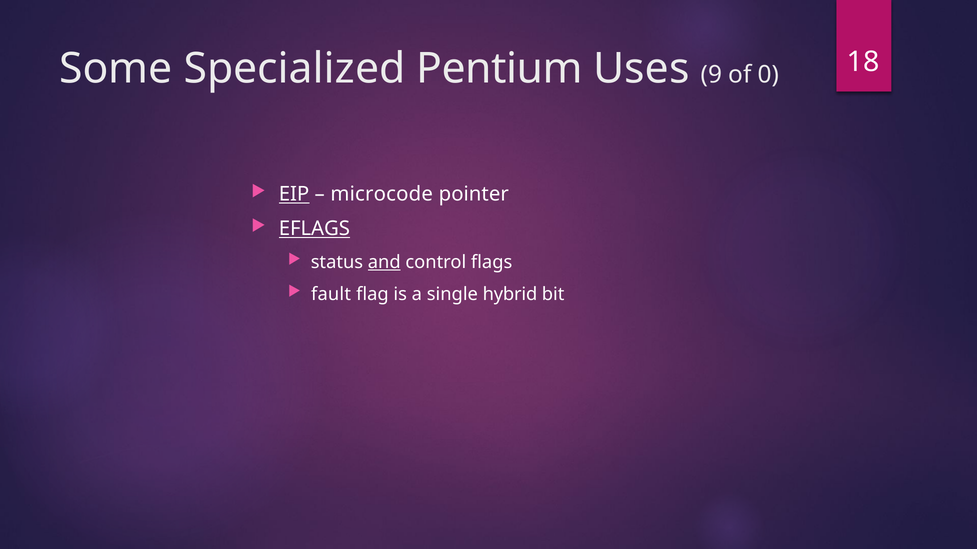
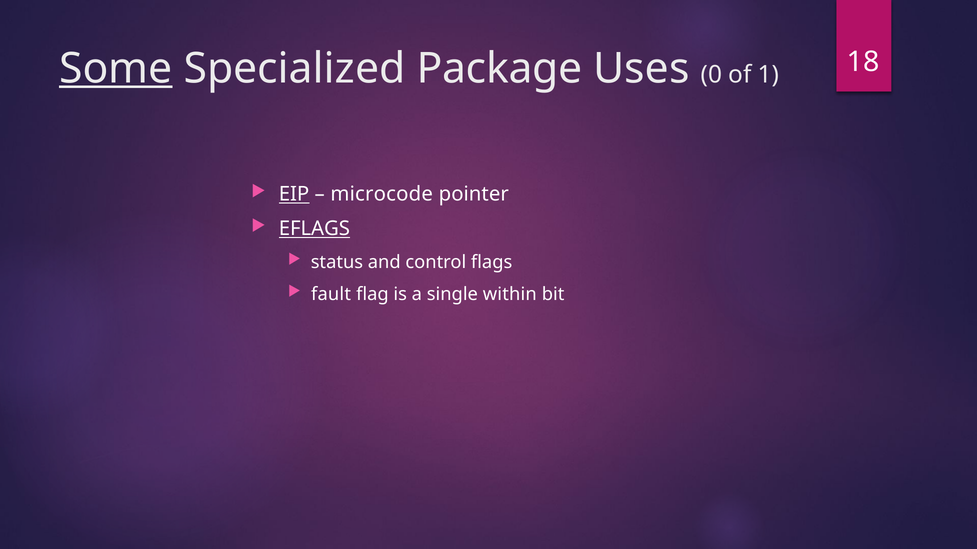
Some underline: none -> present
Pentium: Pentium -> Package
9: 9 -> 0
0: 0 -> 1
and underline: present -> none
hybrid: hybrid -> within
